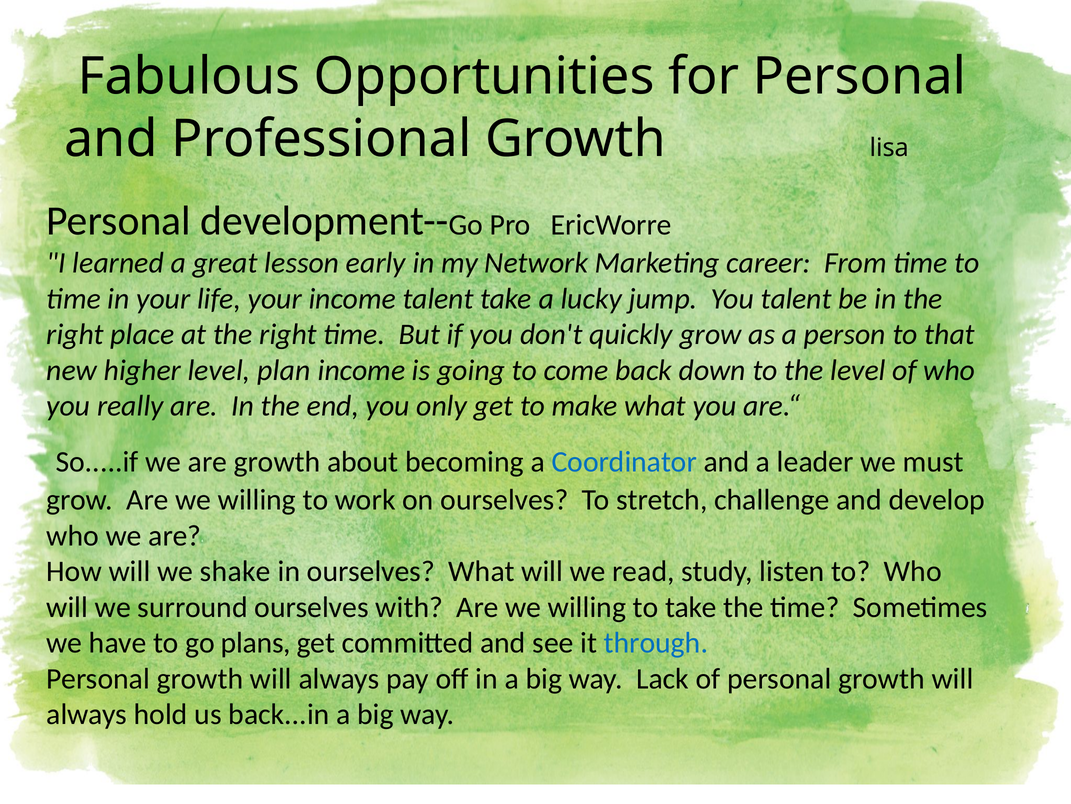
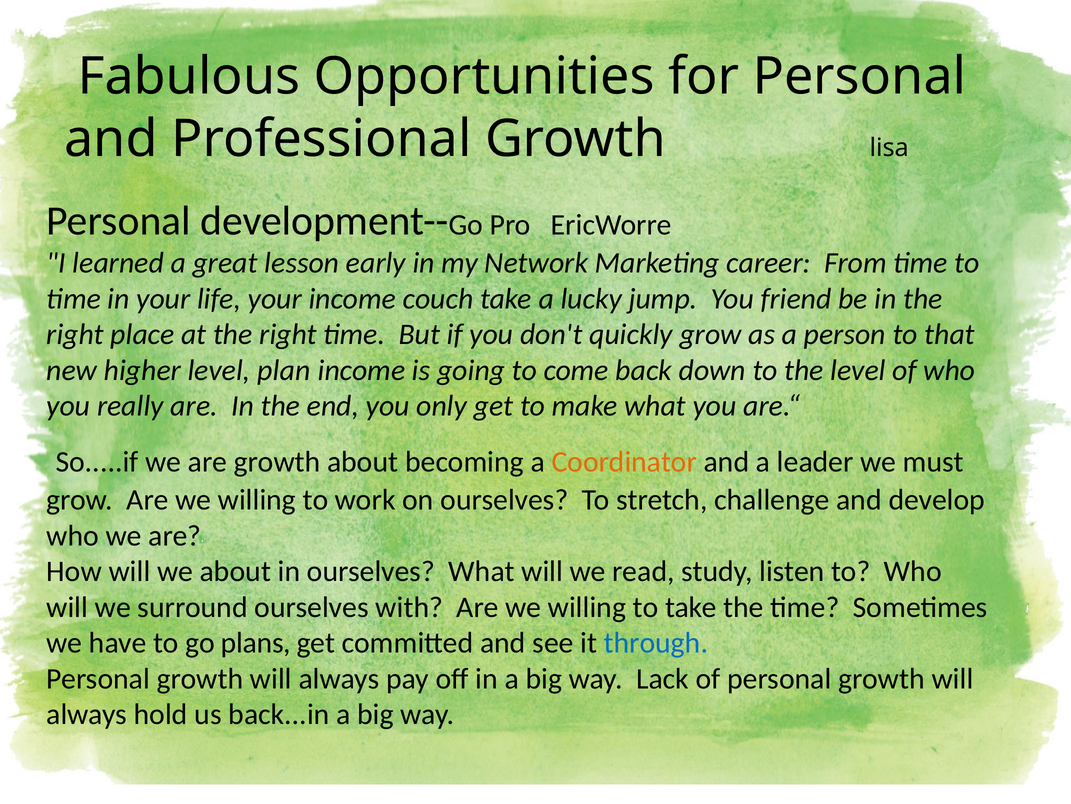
income talent: talent -> couch
You talent: talent -> friend
Coordinator colour: blue -> orange
we shake: shake -> about
